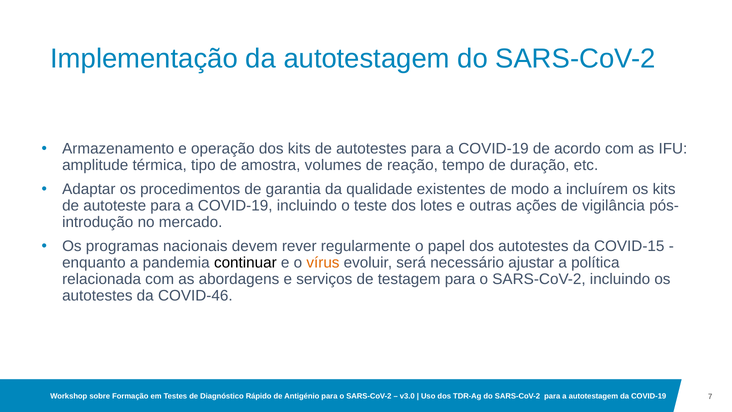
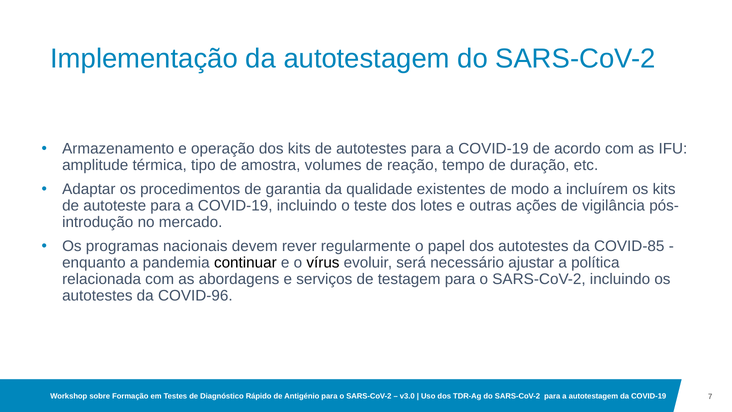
COVID-15: COVID-15 -> COVID-85
vírus colour: orange -> black
COVID-46: COVID-46 -> COVID-96
